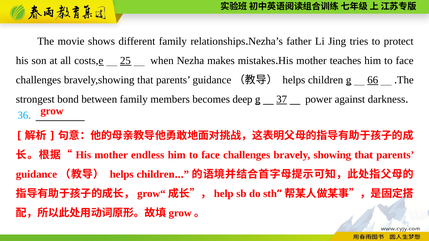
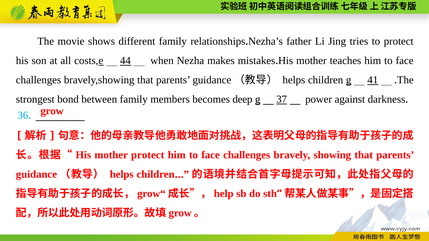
25: 25 -> 44
66: 66 -> 41
mother endless: endless -> protect
